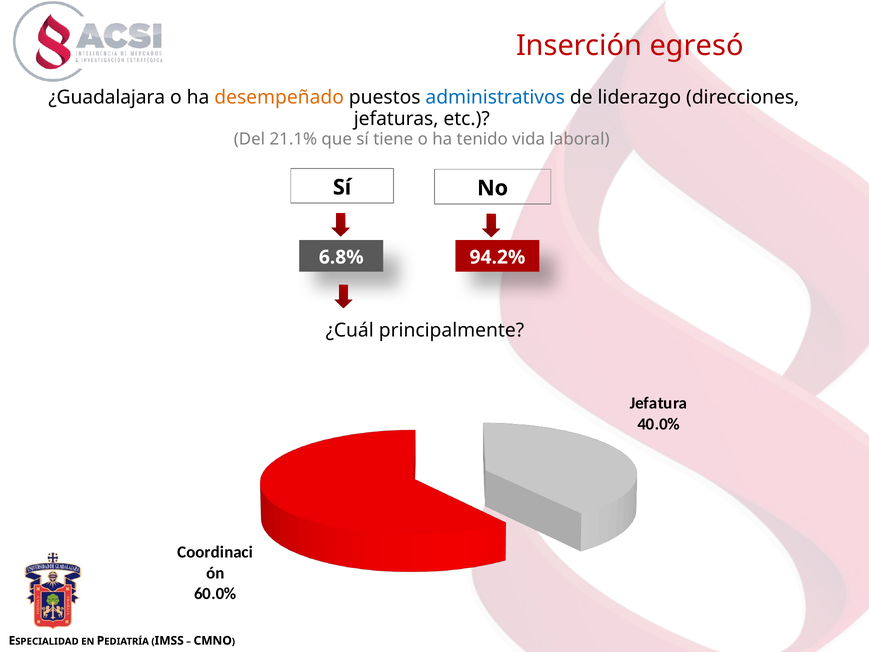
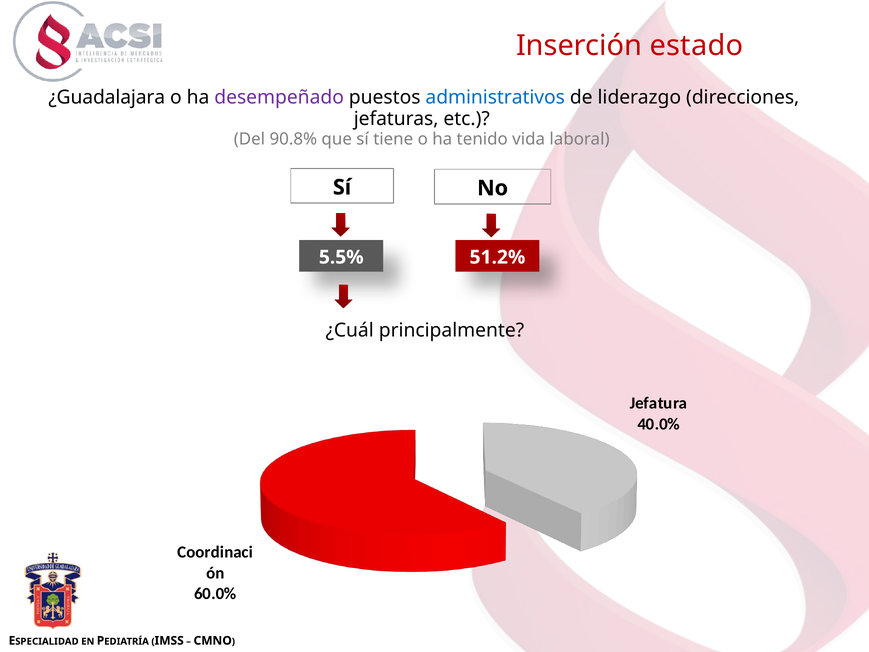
egresó: egresó -> estado
desempeñado colour: orange -> purple
21.1%: 21.1% -> 90.8%
6.8%: 6.8% -> 5.5%
94.2%: 94.2% -> 51.2%
